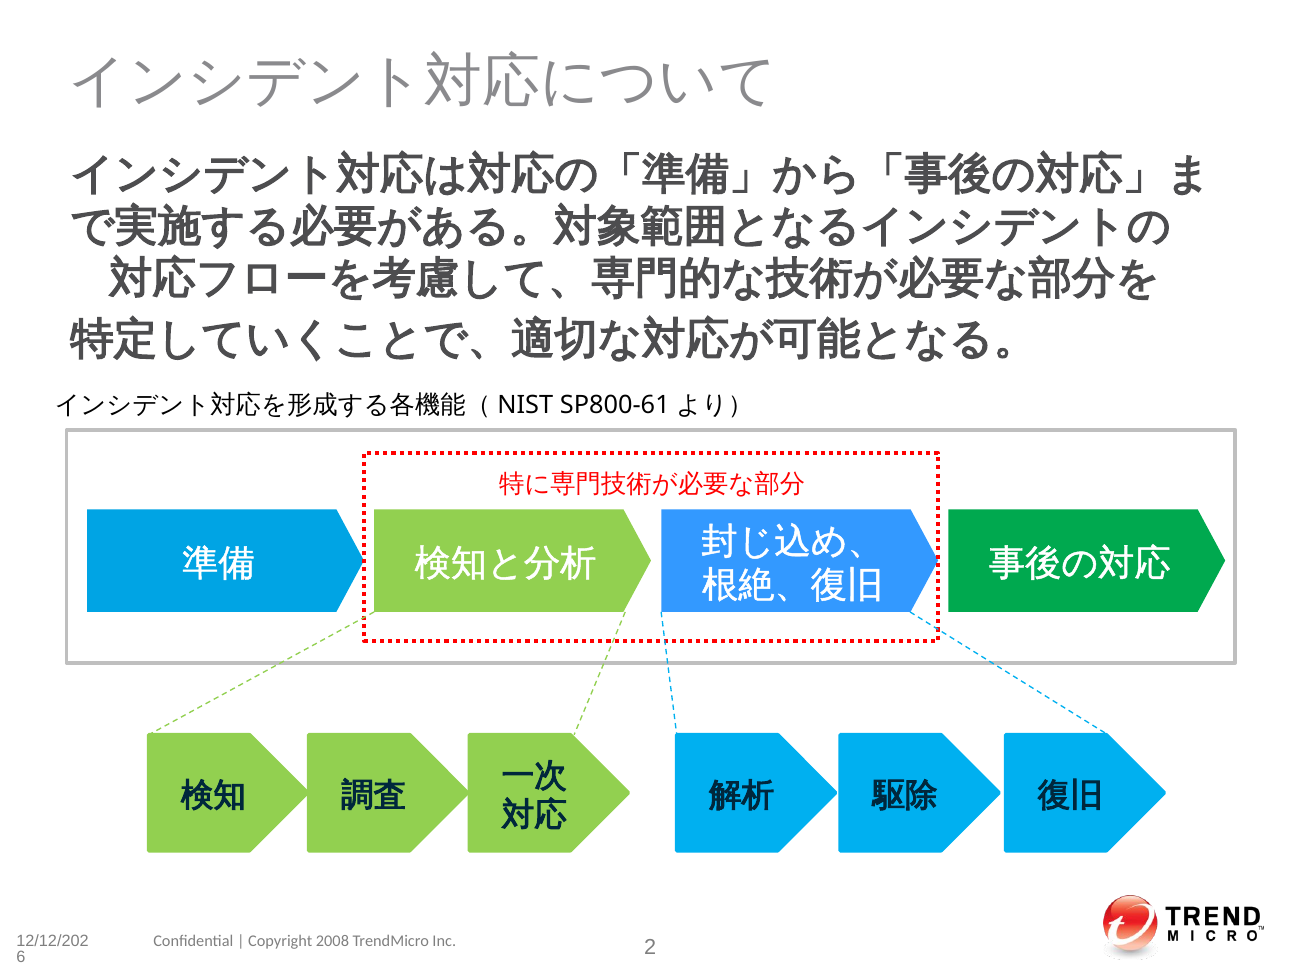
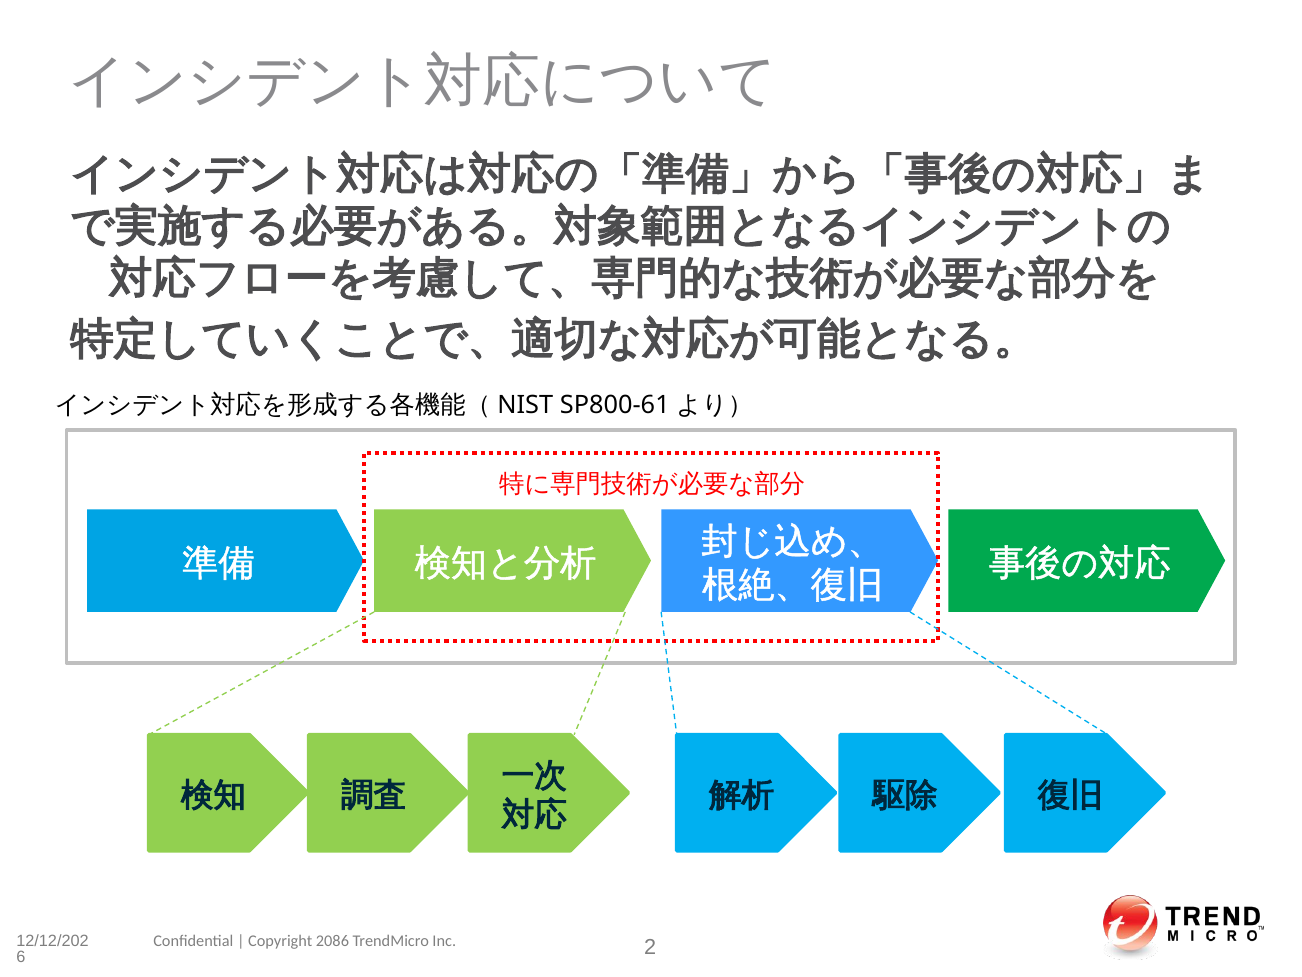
2008: 2008 -> 2086
